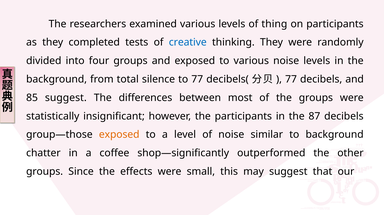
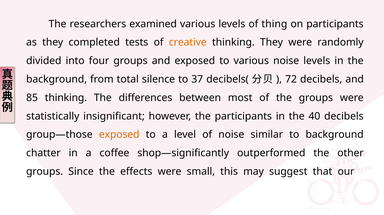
creative colour: blue -> orange
to 77: 77 -> 37
77 at (291, 79): 77 -> 72
suggest at (66, 98): suggest -> thinking
87: 87 -> 40
